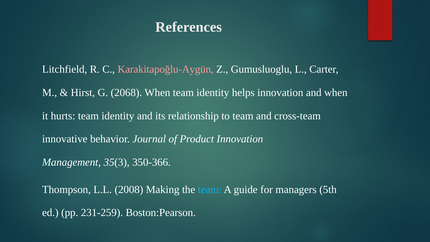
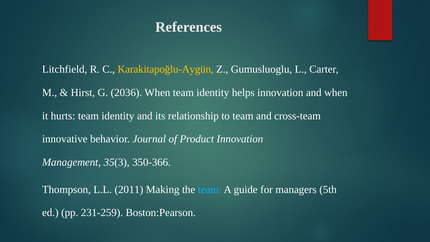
Karakitapoğlu‐Aygün colour: pink -> yellow
2068: 2068 -> 2036
2008: 2008 -> 2011
